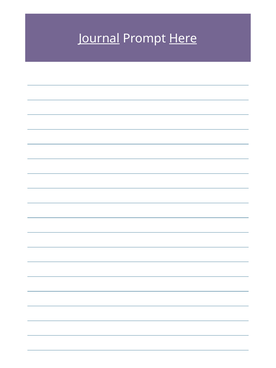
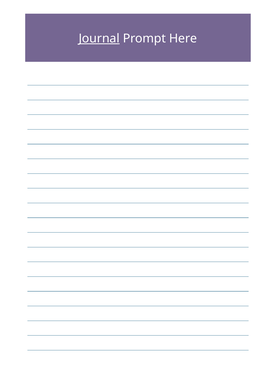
Here underline: present -> none
